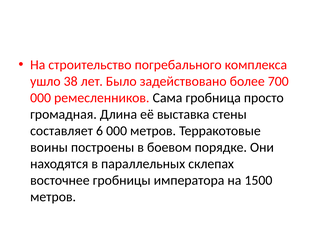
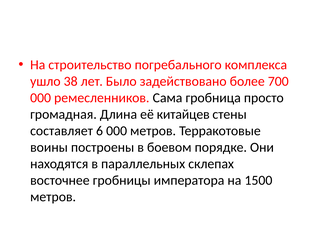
выставка: выставка -> китайцев
